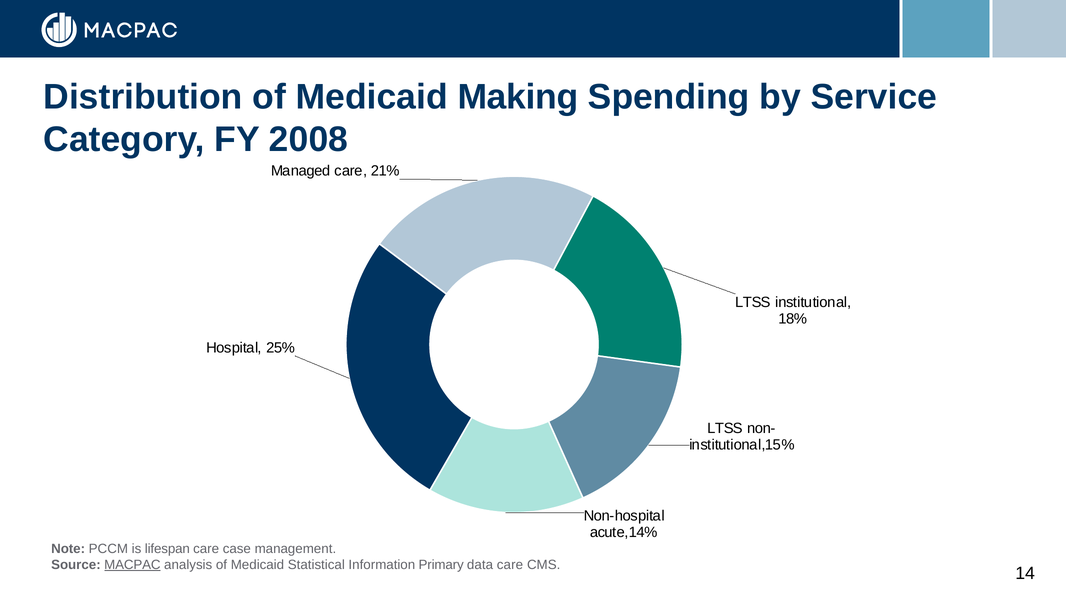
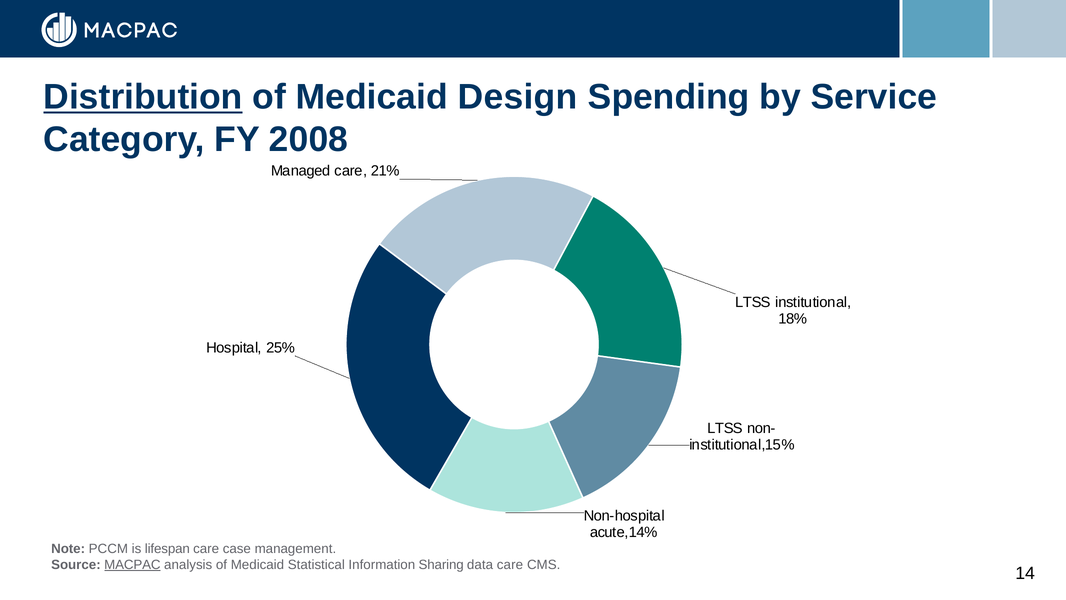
Distribution underline: none -> present
Making: Making -> Design
Primary: Primary -> Sharing
